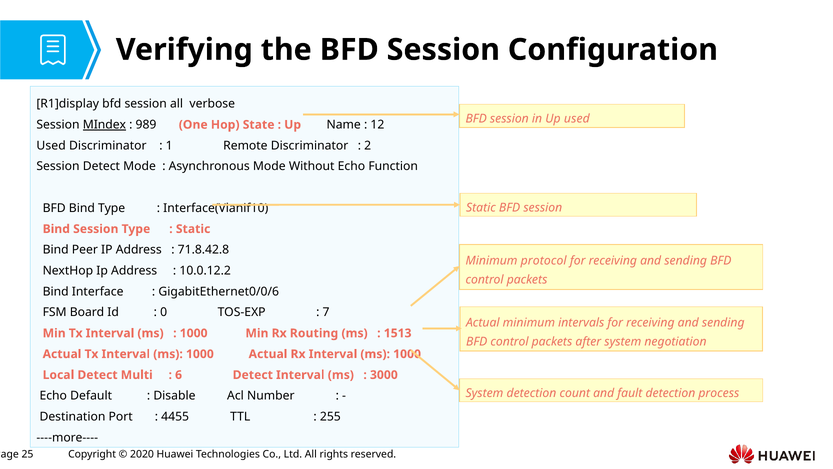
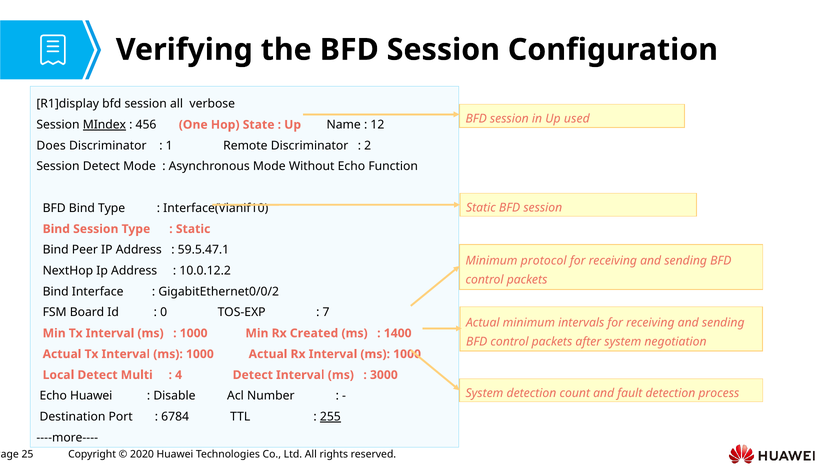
989: 989 -> 456
Used at (51, 145): Used -> Does
71.8.42.8: 71.8.42.8 -> 59.5.47.1
GigabitEthernet0/0/6: GigabitEthernet0/0/6 -> GigabitEthernet0/0/2
Routing: Routing -> Created
1513: 1513 -> 1400
6: 6 -> 4
Echo Default: Default -> Huawei
4455: 4455 -> 6784
255 underline: none -> present
